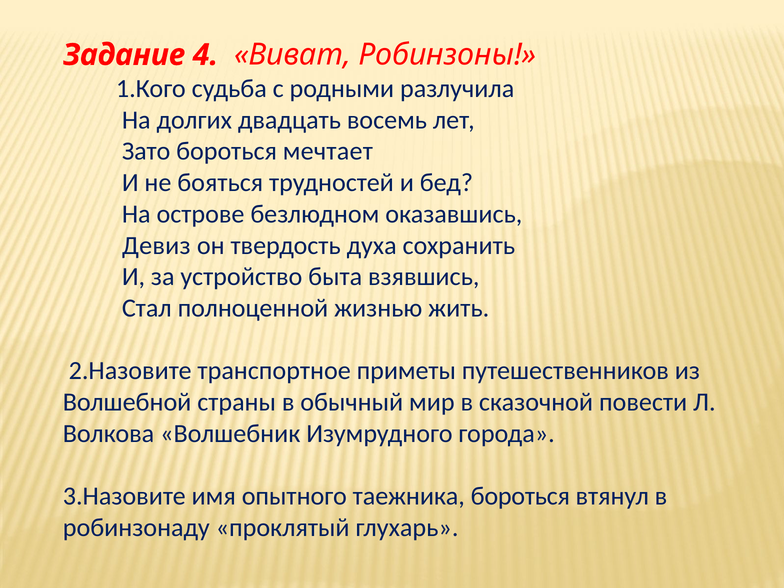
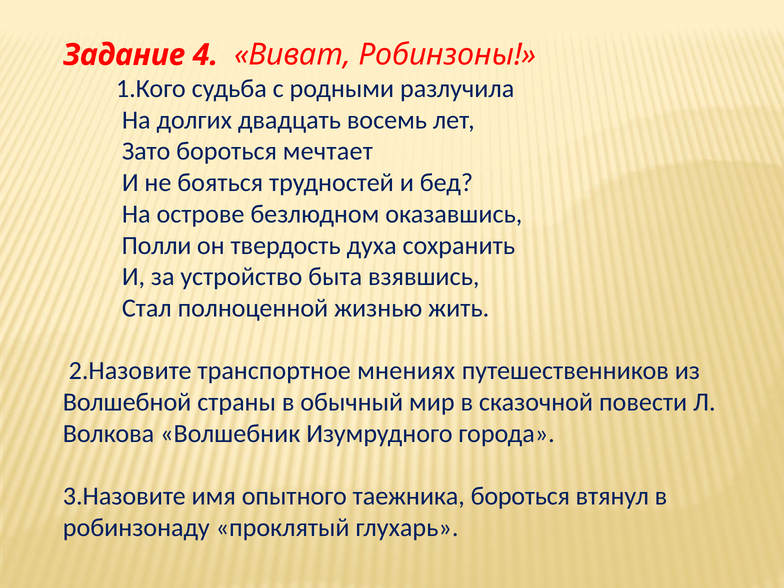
Девиз: Девиз -> Полли
приметы: приметы -> мнениях
